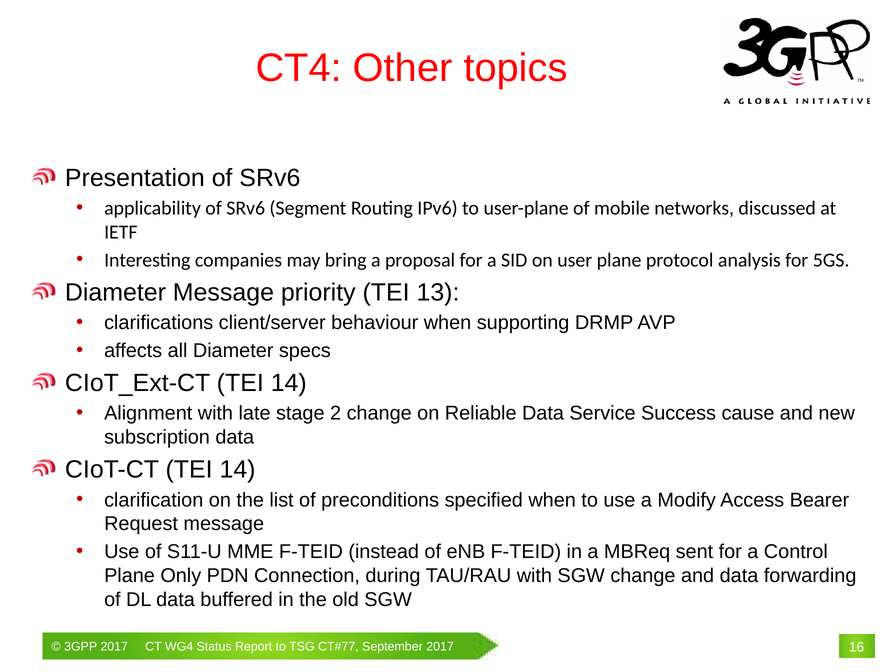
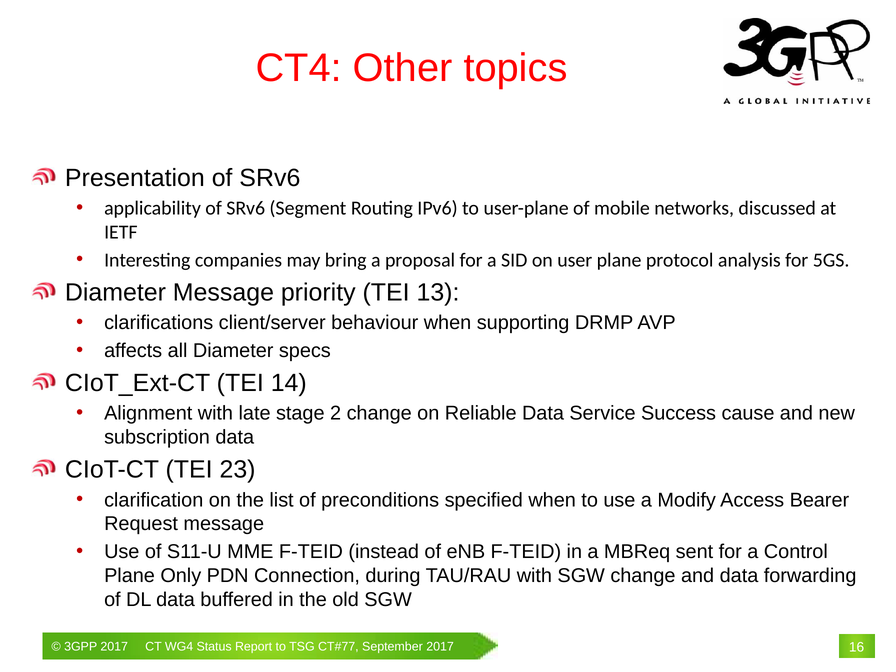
CIoT-CT TEI 14: 14 -> 23
